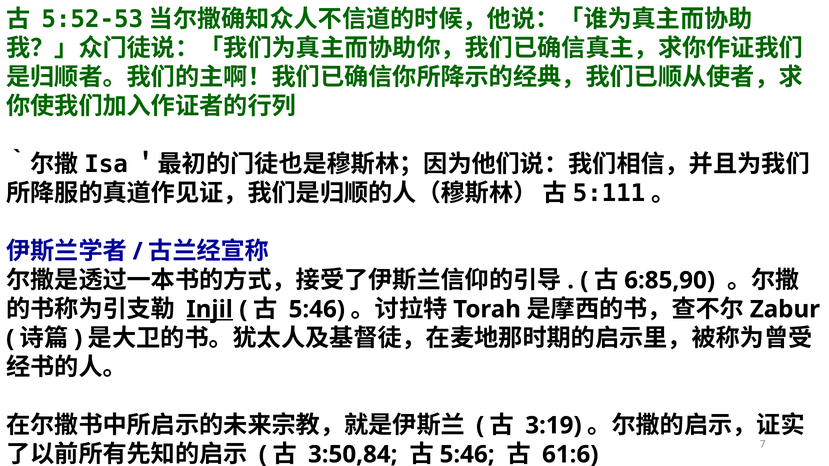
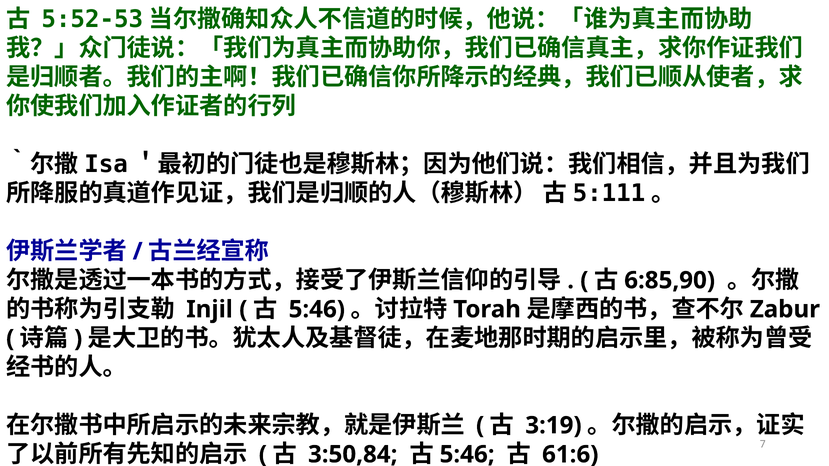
Injil underline: present -> none
